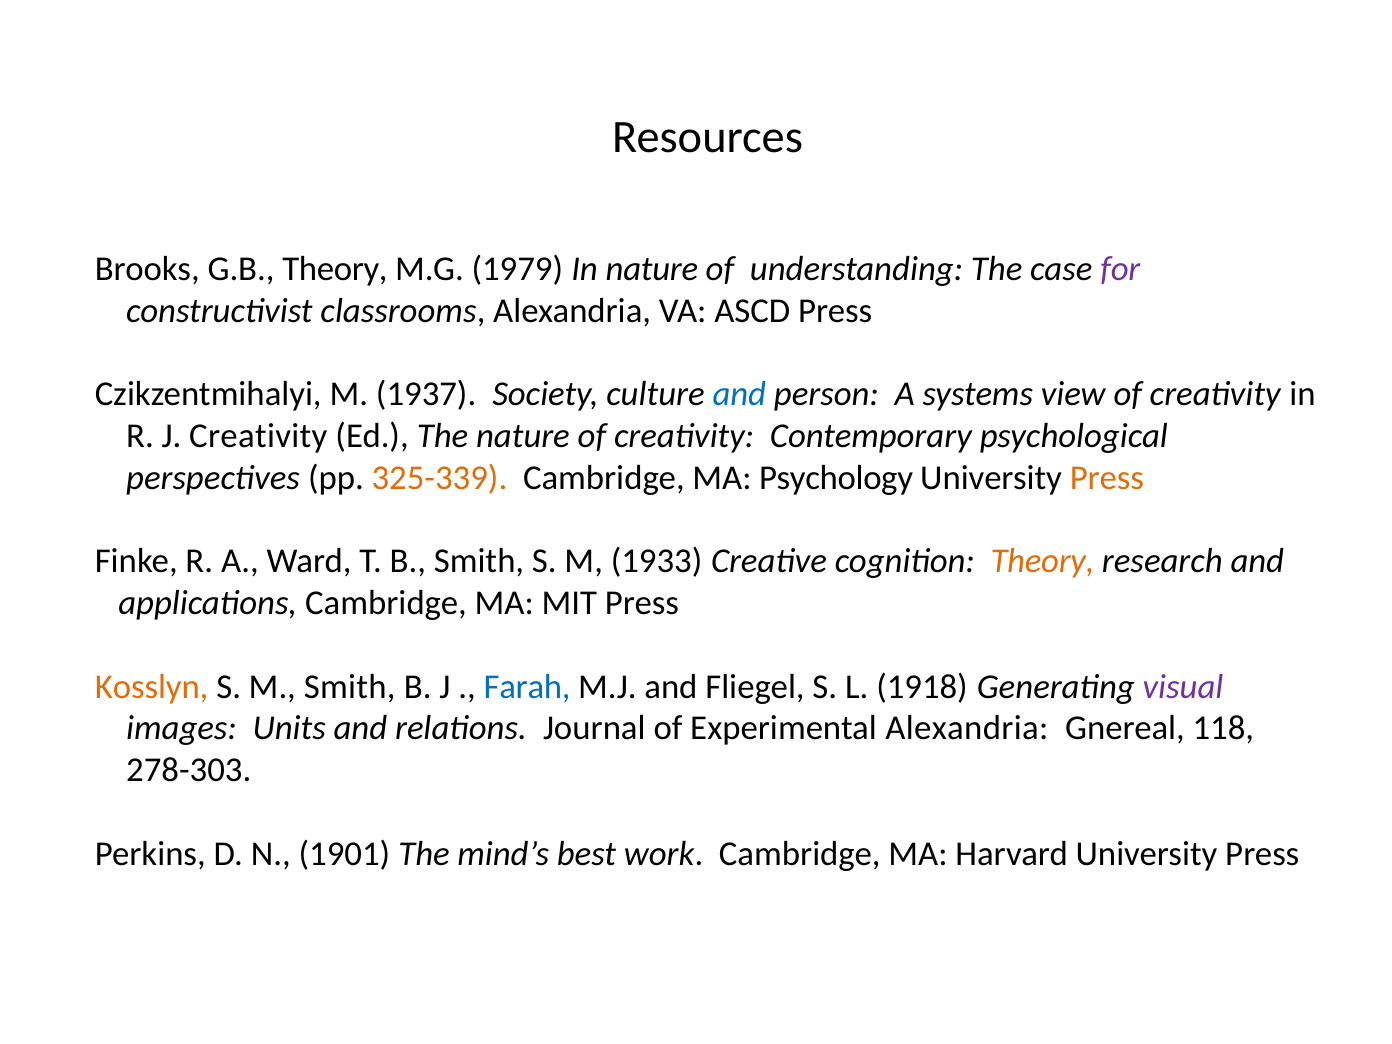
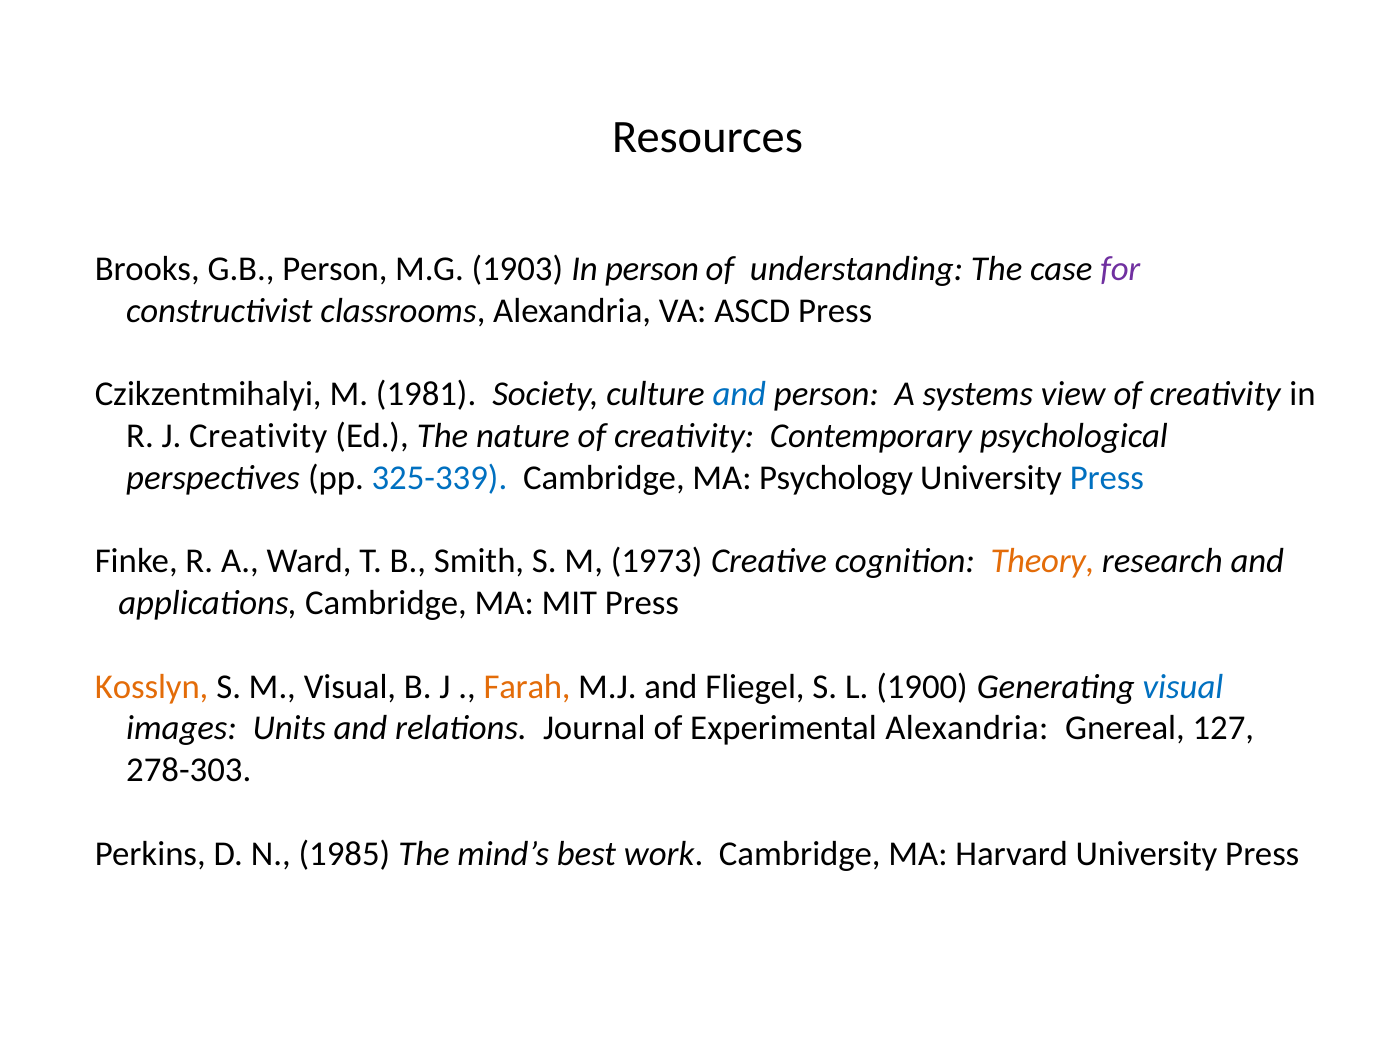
G.B Theory: Theory -> Person
1979: 1979 -> 1903
In nature: nature -> person
1937: 1937 -> 1981
325-339 colour: orange -> blue
Press at (1107, 478) colour: orange -> blue
1933: 1933 -> 1973
M Smith: Smith -> Visual
Farah colour: blue -> orange
1918: 1918 -> 1900
visual at (1183, 687) colour: purple -> blue
118: 118 -> 127
1901: 1901 -> 1985
